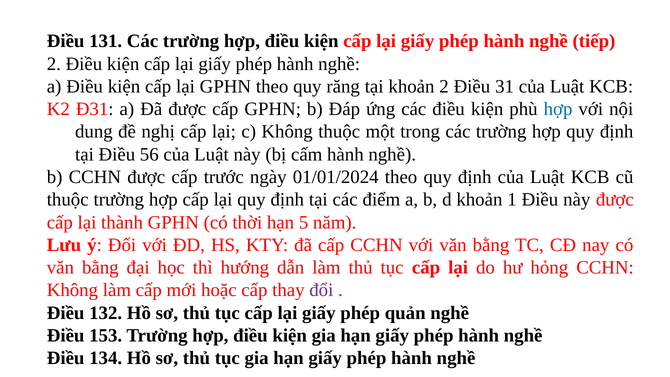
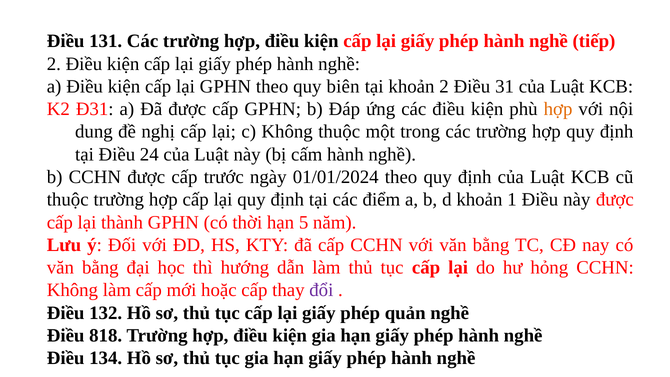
răng: răng -> biên
hợp at (558, 109) colour: blue -> orange
56: 56 -> 24
153: 153 -> 818
